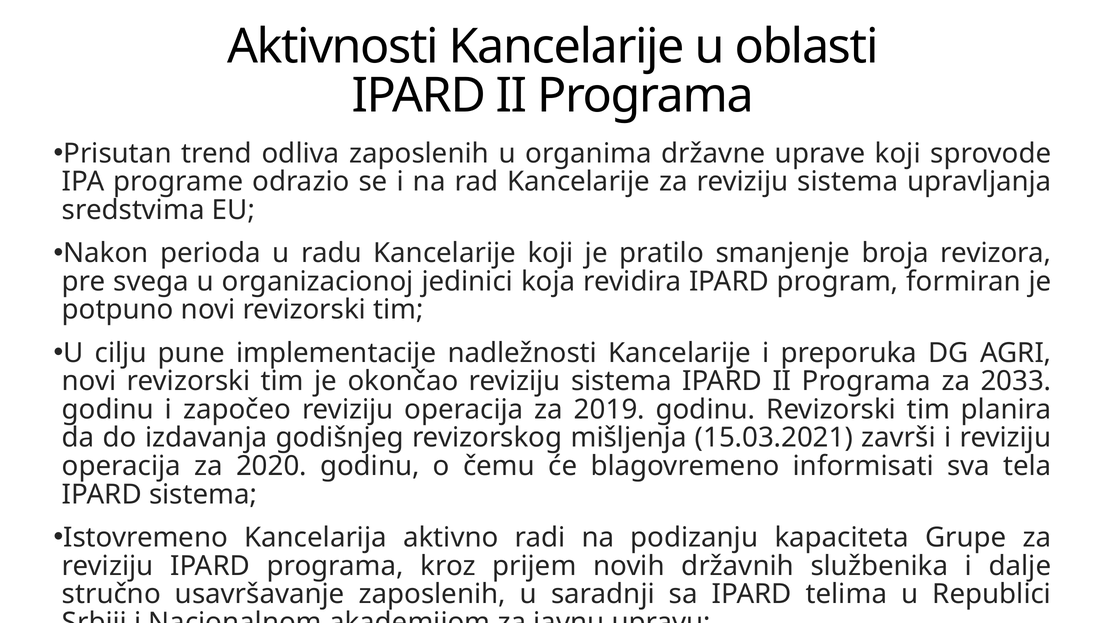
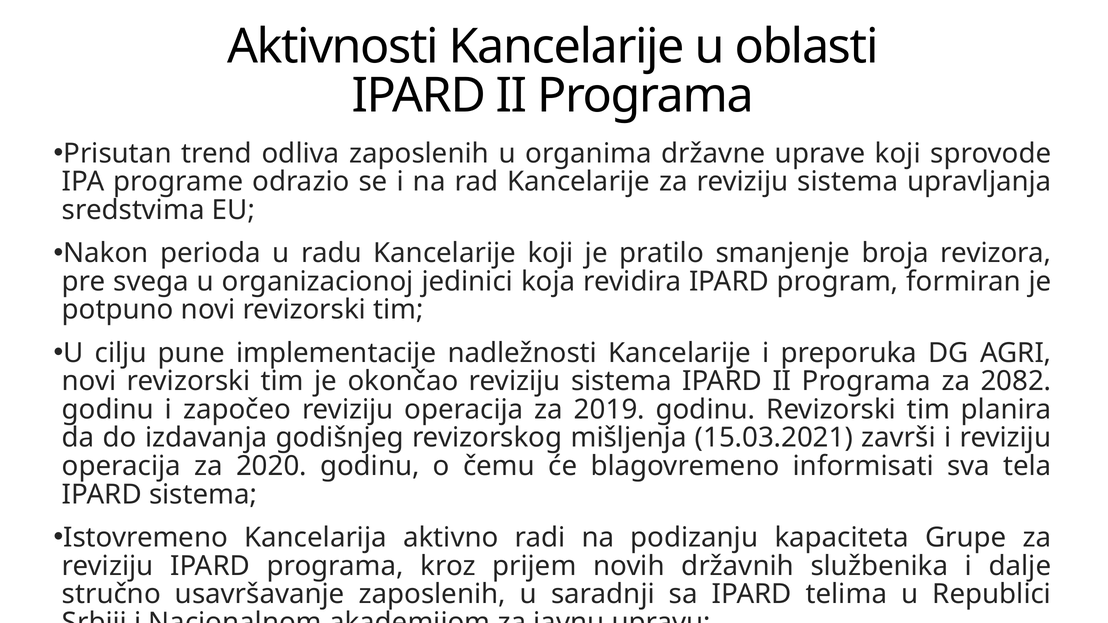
2033: 2033 -> 2082
